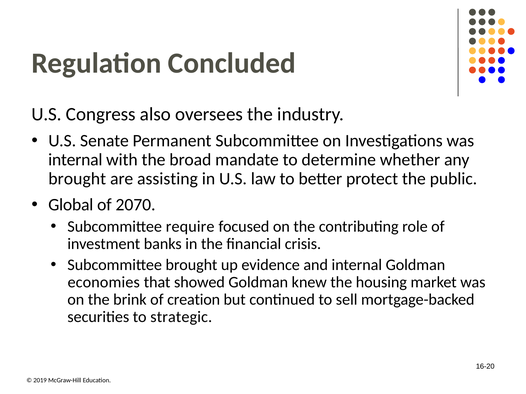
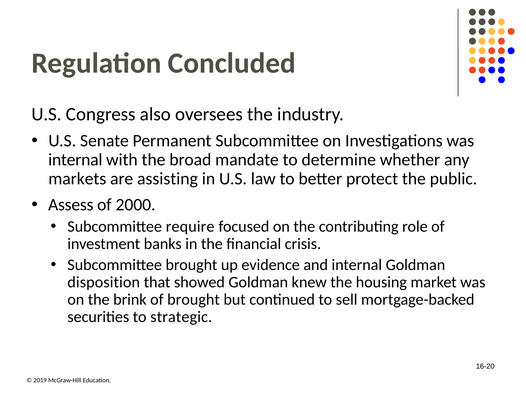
brought at (77, 179): brought -> markets
Global: Global -> Assess
2070: 2070 -> 2000
economies: economies -> disposition
of creation: creation -> brought
